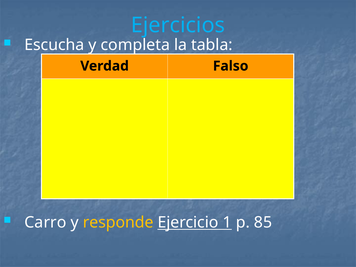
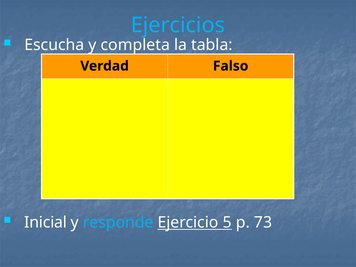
Carro: Carro -> Inicial
responde colour: yellow -> light blue
1: 1 -> 5
85: 85 -> 73
